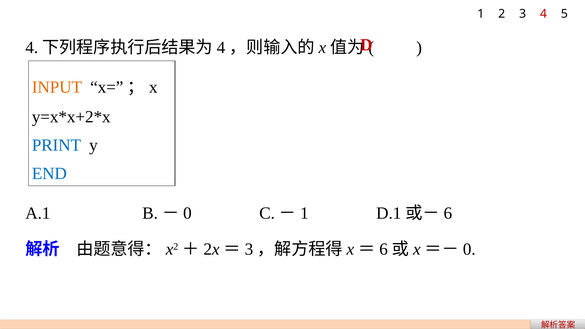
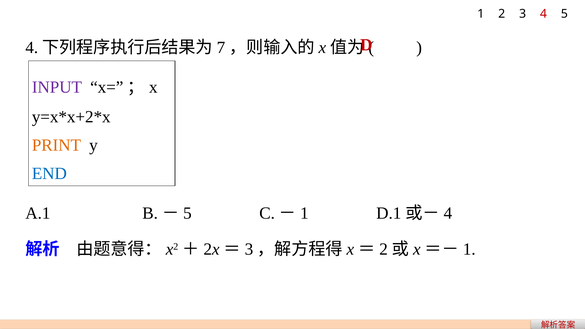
4 at (221, 48): 4 -> 7
INPUT colour: orange -> purple
PRINT colour: blue -> orange
0 at (187, 213): 0 -> 5
6 at (448, 213): 6 -> 4
6 at (384, 249): 6 -> 2
0 at (469, 249): 0 -> 1
